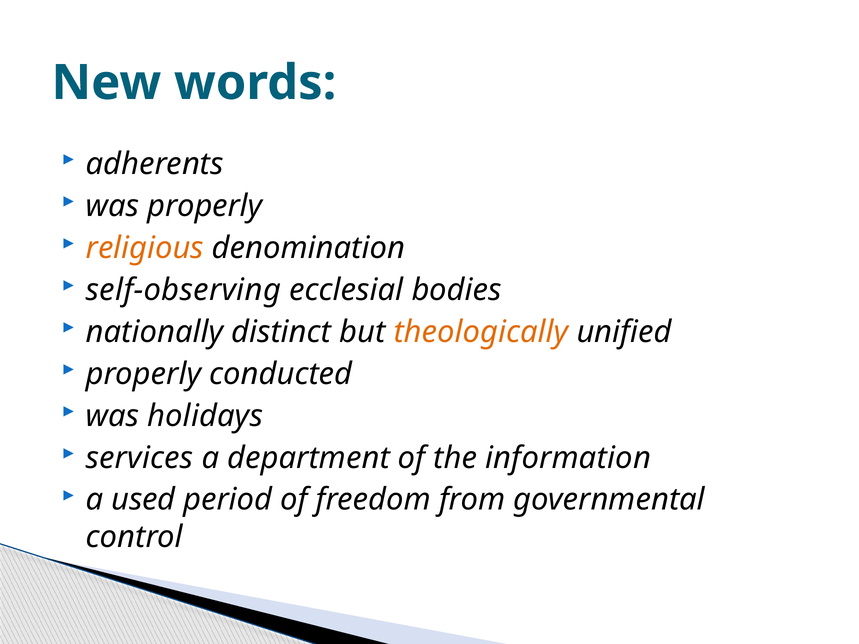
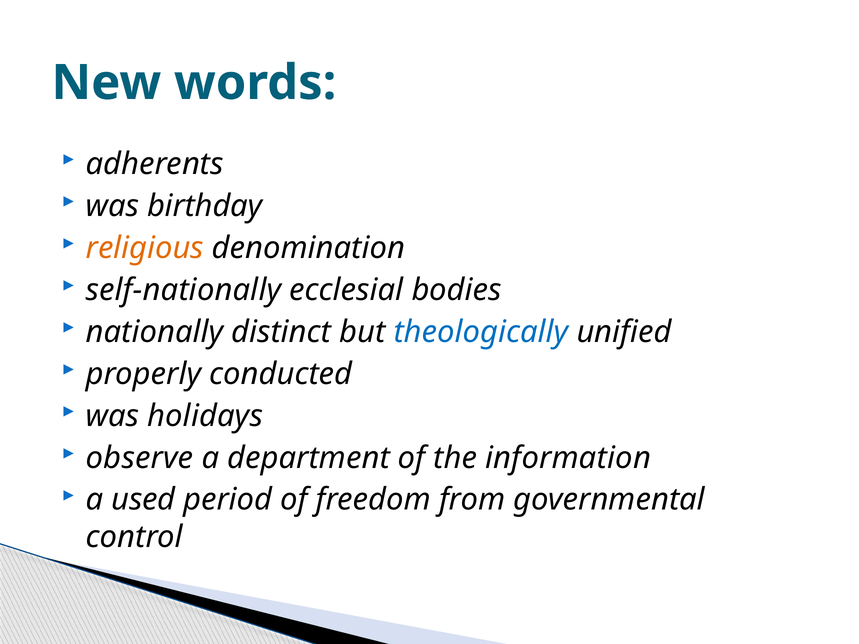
was properly: properly -> birthday
self-observing: self-observing -> self-nationally
theologically colour: orange -> blue
services: services -> observe
